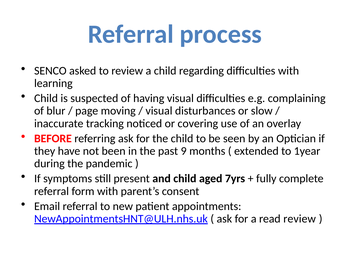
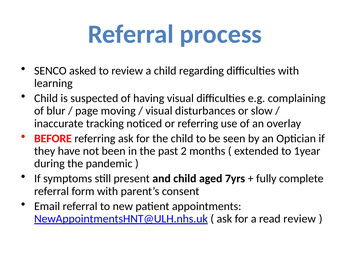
or covering: covering -> referring
9: 9 -> 2
